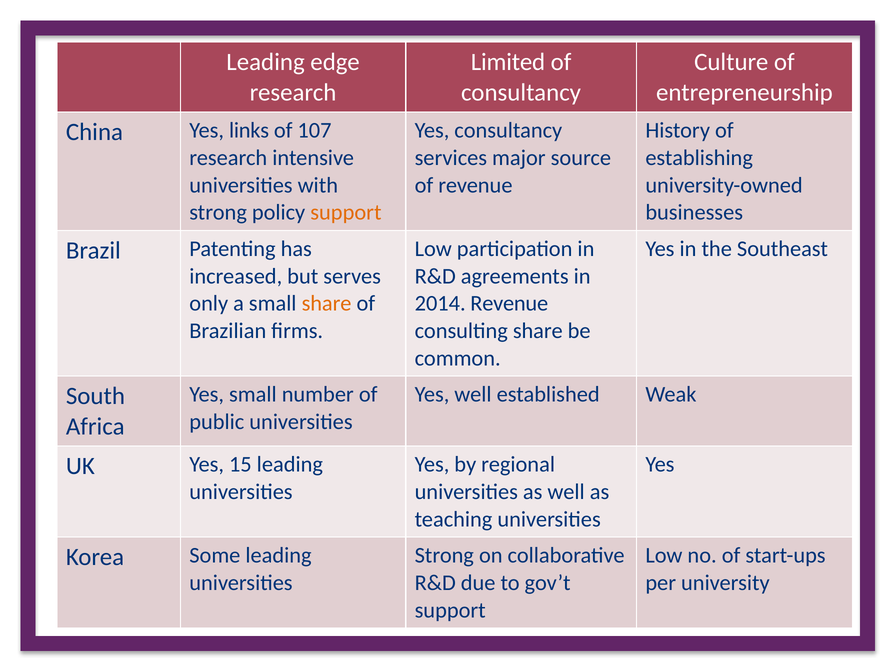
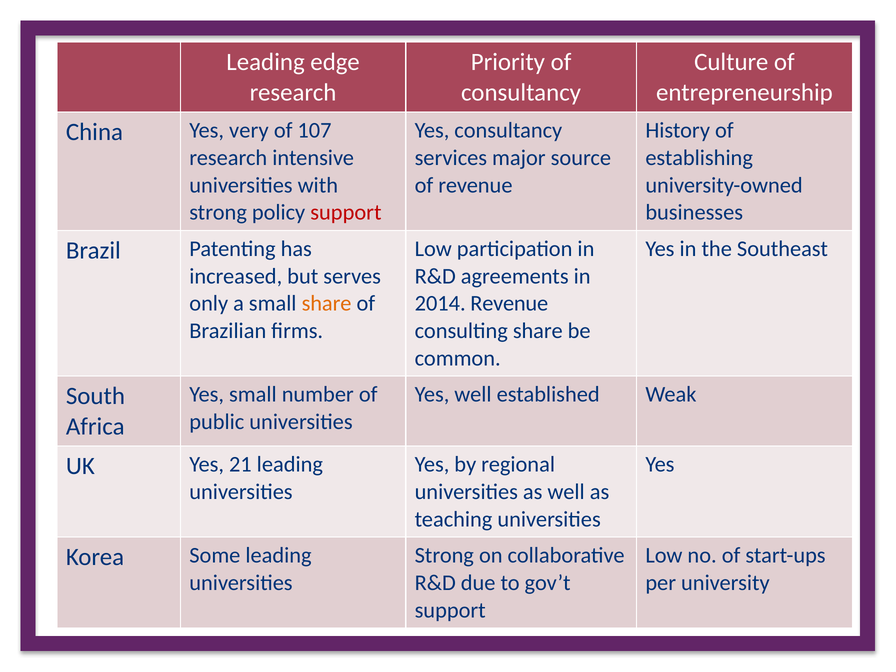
Limited: Limited -> Priority
links: links -> very
support at (346, 212) colour: orange -> red
15: 15 -> 21
